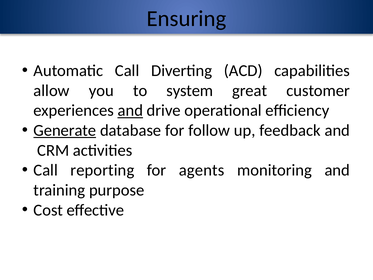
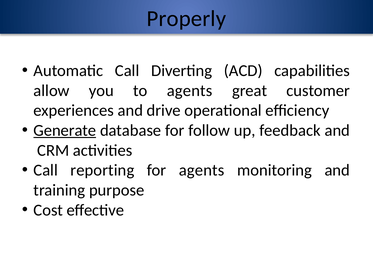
Ensuring: Ensuring -> Properly
to system: system -> agents
and at (130, 110) underline: present -> none
